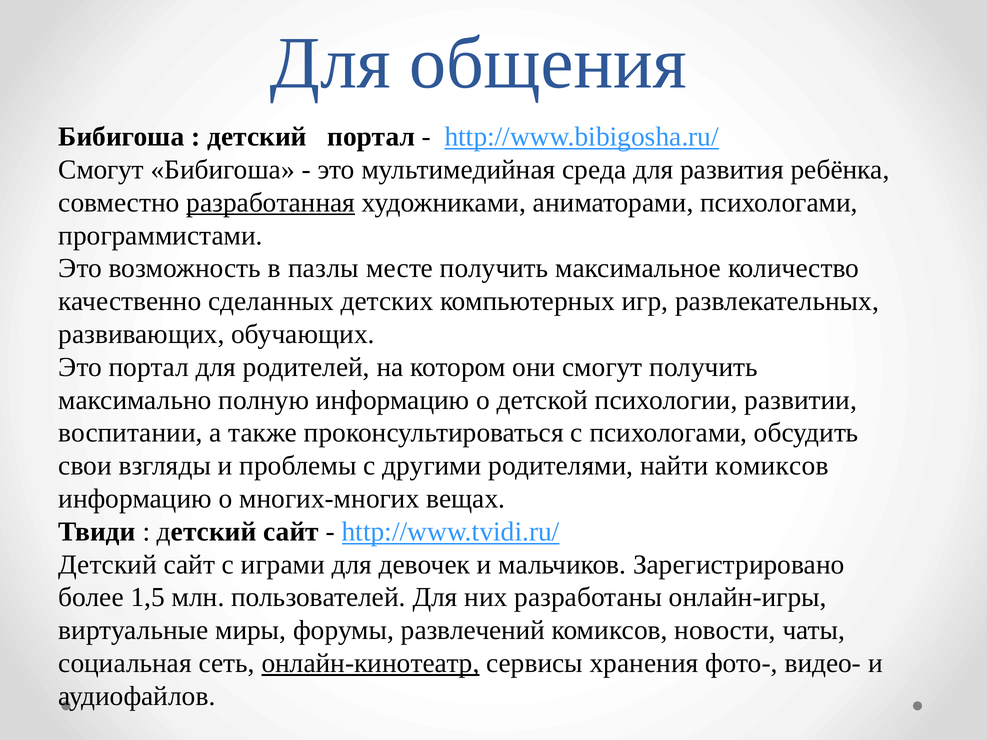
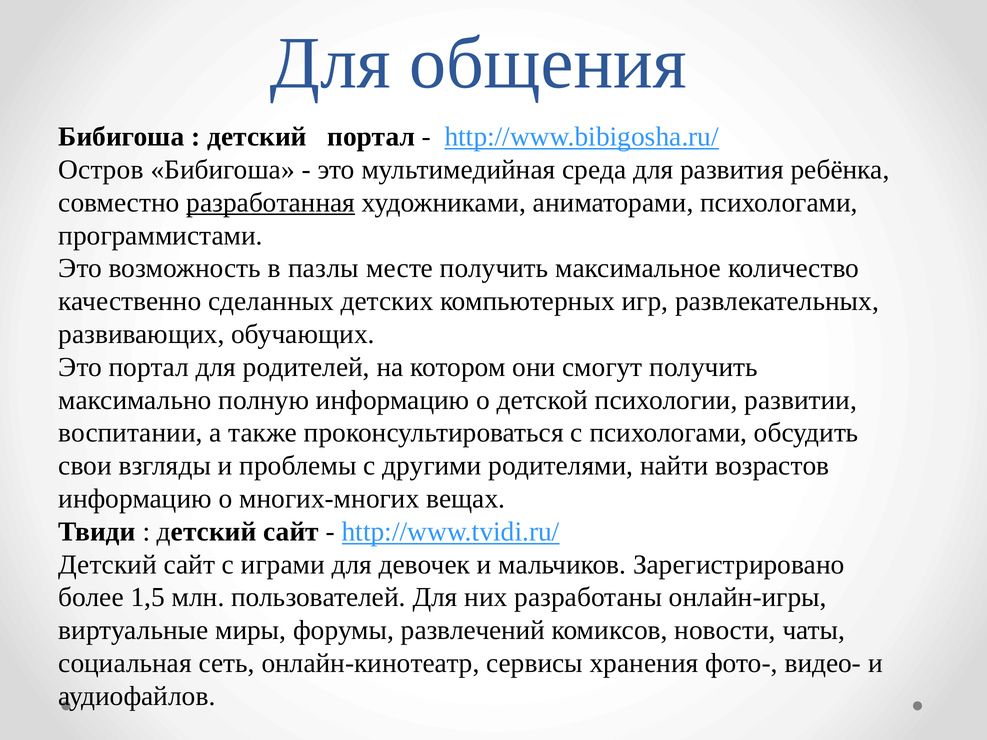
Смогут at (101, 170): Смогут -> Остров
найти комиксов: комиксов -> возрастов
онлайн-кинотеатр underline: present -> none
